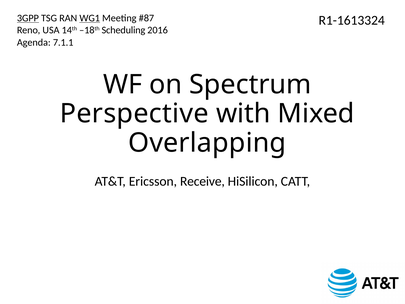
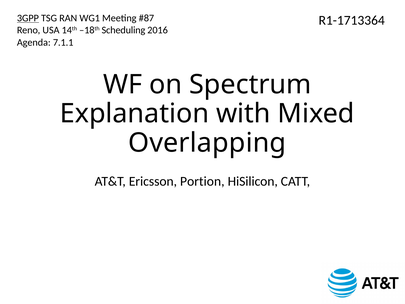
WG1 underline: present -> none
R1-1613324: R1-1613324 -> R1-1713364
Perspective: Perspective -> Explanation
Receive: Receive -> Portion
